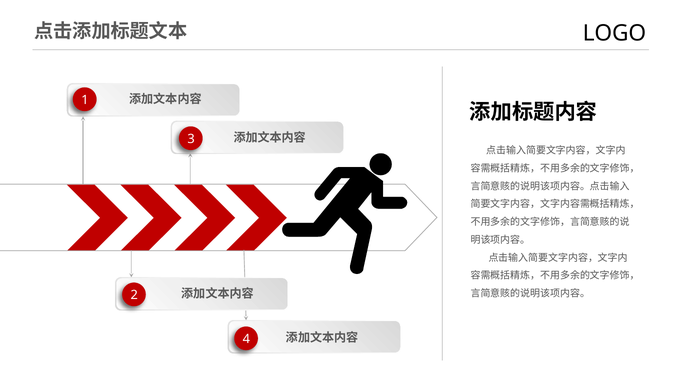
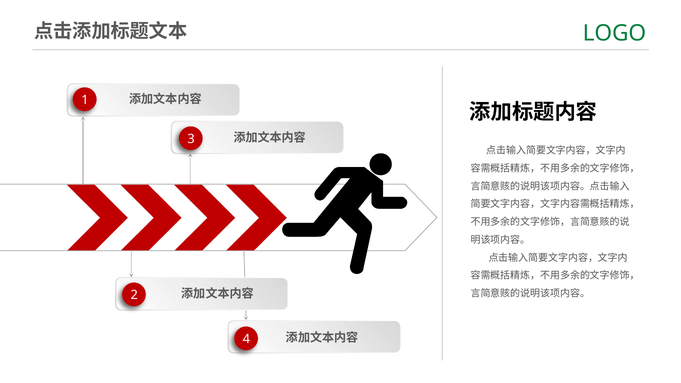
LOGO colour: black -> green
